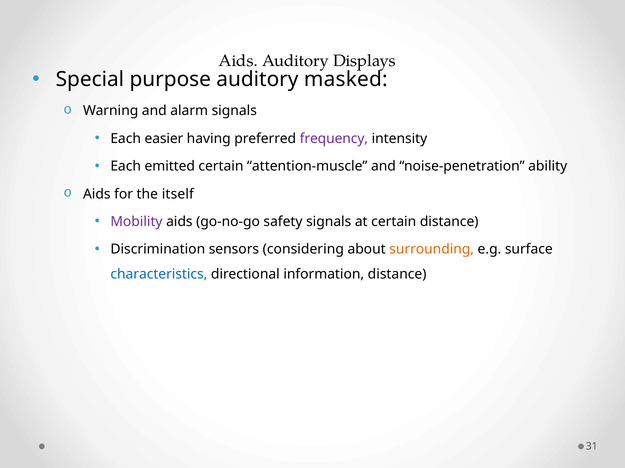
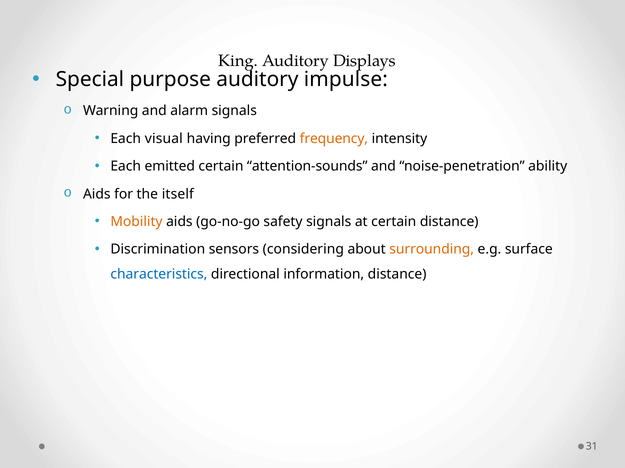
Aids at (238, 61): Aids -> King
masked: masked -> impulse
easier: easier -> visual
frequency colour: purple -> orange
attention-muscle: attention-muscle -> attention-sounds
Mobility colour: purple -> orange
